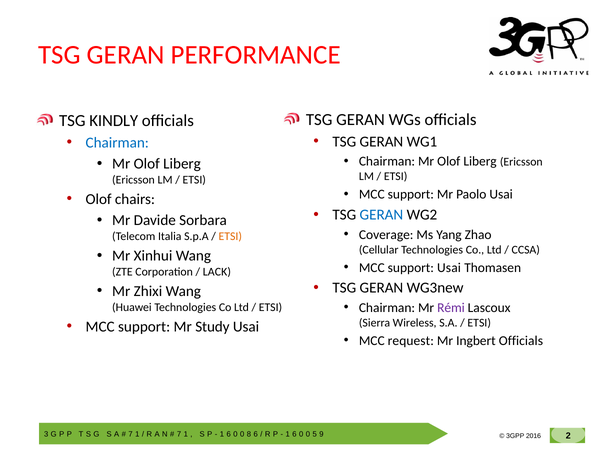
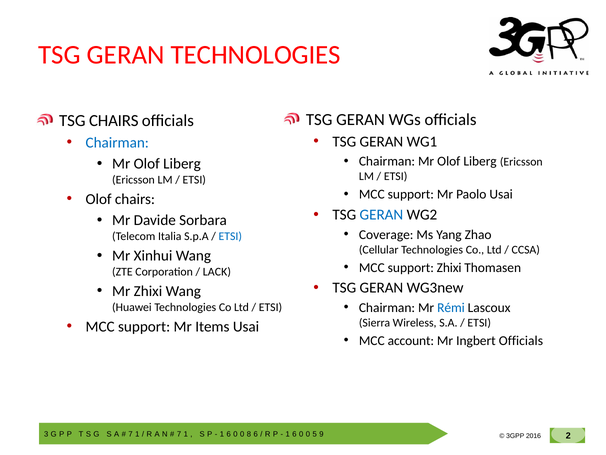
GERAN PERFORMANCE: PERFORMANCE -> TECHNOLOGIES
TSG KINDLY: KINDLY -> CHAIRS
ETSI at (230, 236) colour: orange -> blue
support Usai: Usai -> Zhixi
Rémi colour: purple -> blue
Study: Study -> Items
request: request -> account
